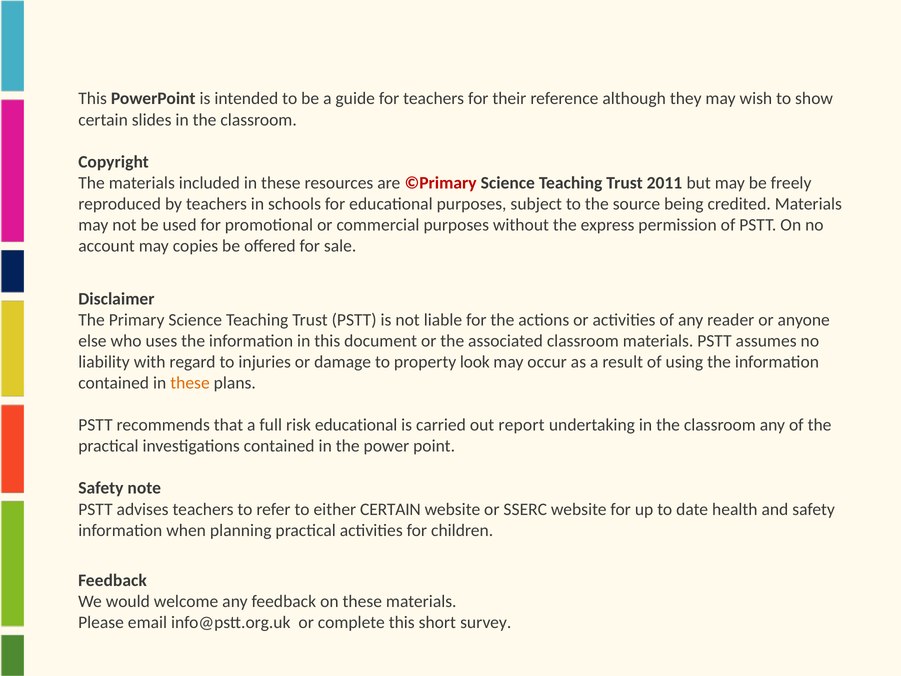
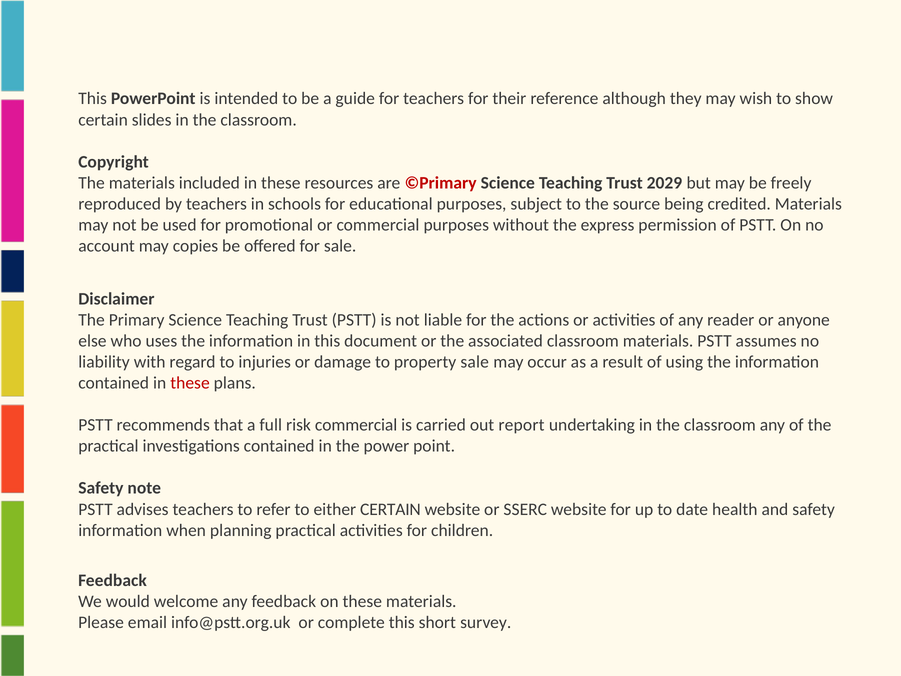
2011: 2011 -> 2029
property look: look -> sale
these at (190, 383) colour: orange -> red
risk educational: educational -> commercial
